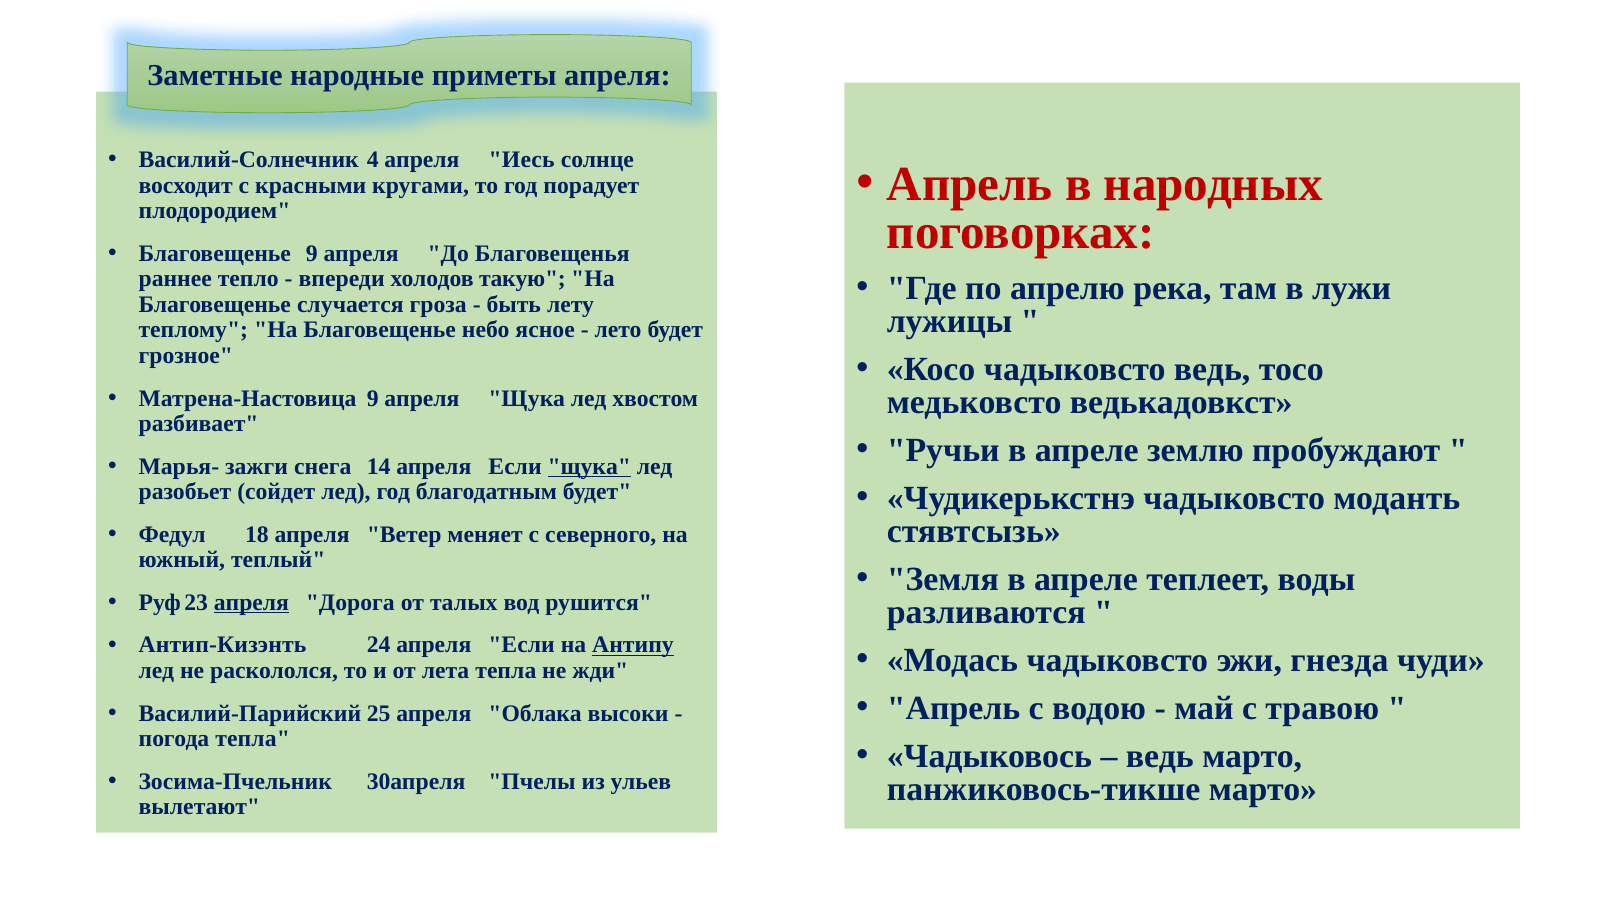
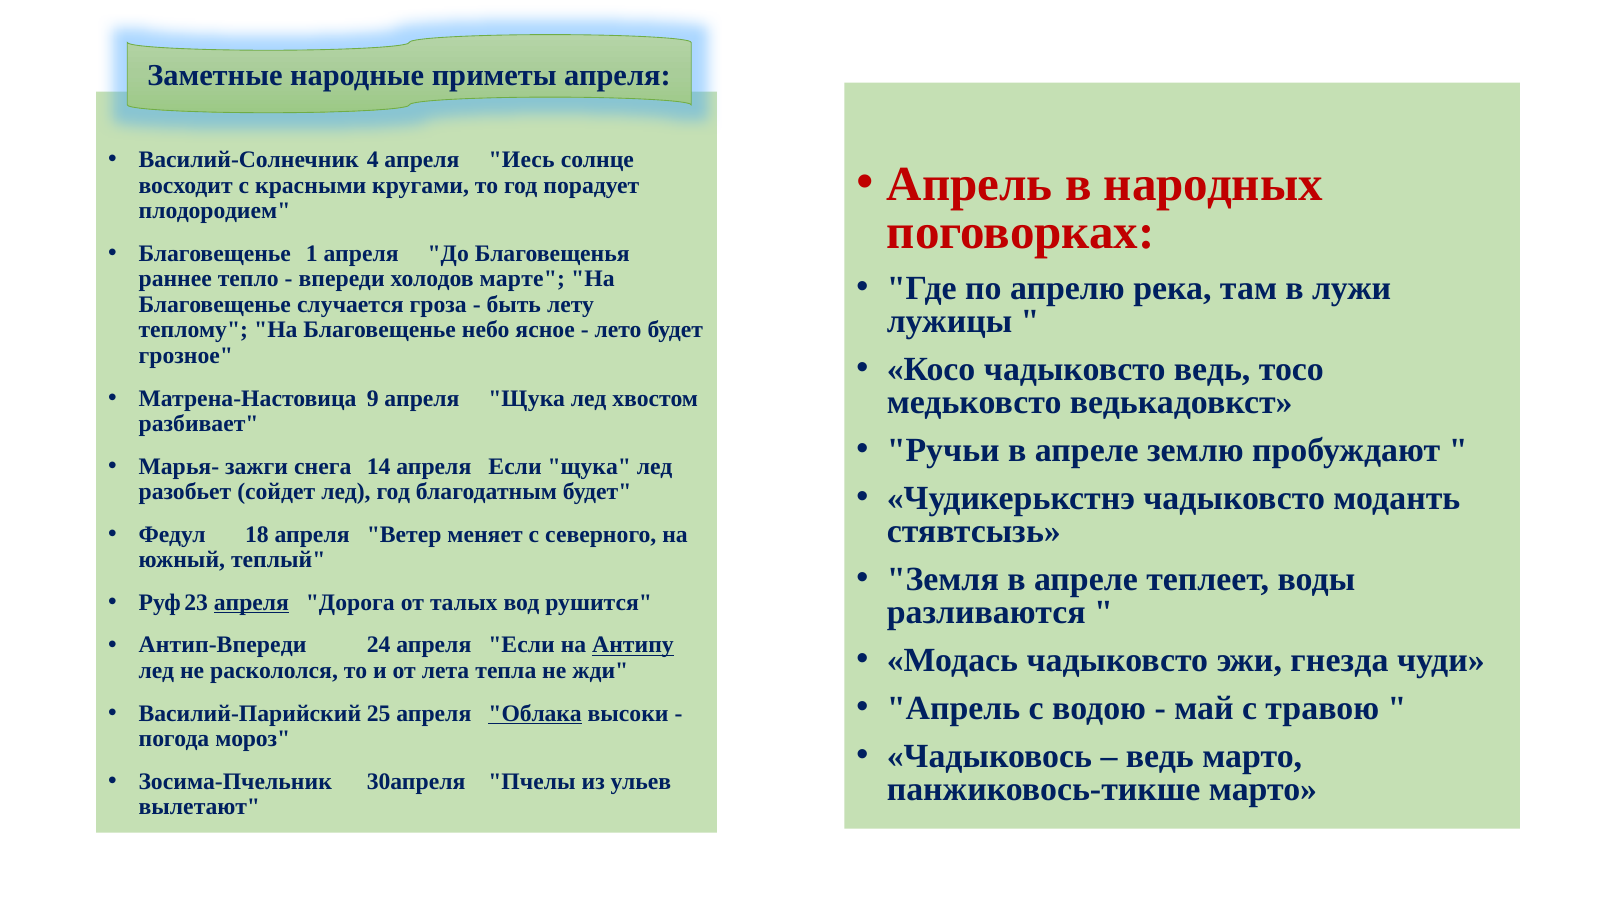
Благовещенье 9: 9 -> 1
такую: такую -> марте
щука at (589, 466) underline: present -> none
Антип-Кизэнть: Антип-Кизэнть -> Антип-Впереди
Облака underline: none -> present
погода тепла: тепла -> мороз
